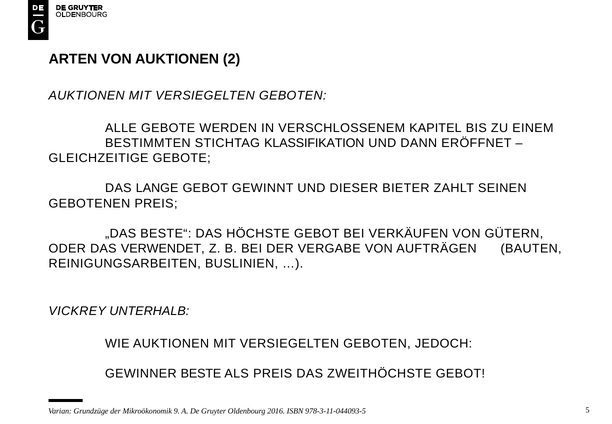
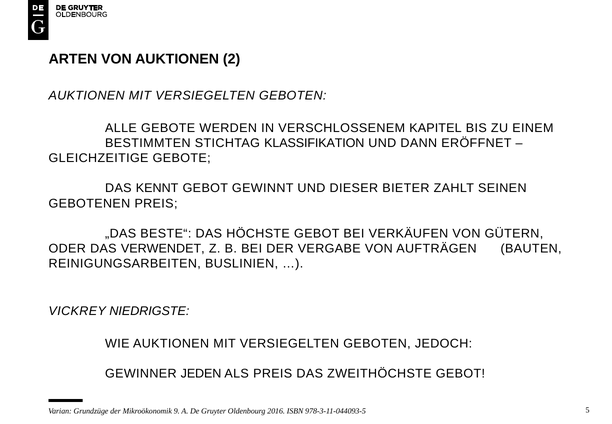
LANGE: LANGE -> KENNT
UNTERHALB: UNTERHALB -> NIEDRIGSTE
BESTE: BESTE -> JEDEN
